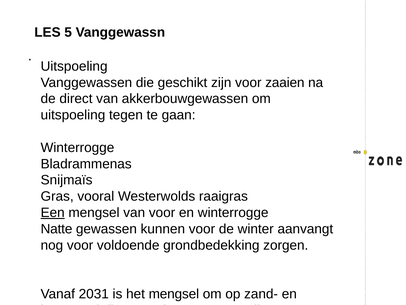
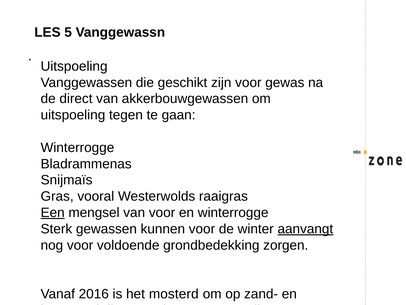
voor zaaien: zaaien -> gewas
Natte: Natte -> Sterk
aanvangt underline: none -> present
2031: 2031 -> 2016
het mengsel: mengsel -> mosterd
